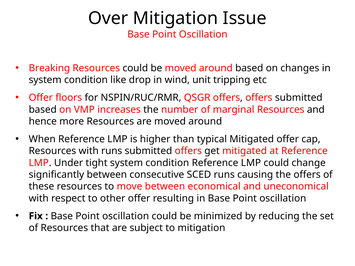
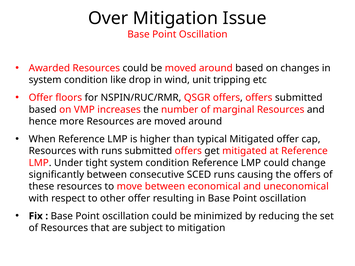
Breaking: Breaking -> Awarded
